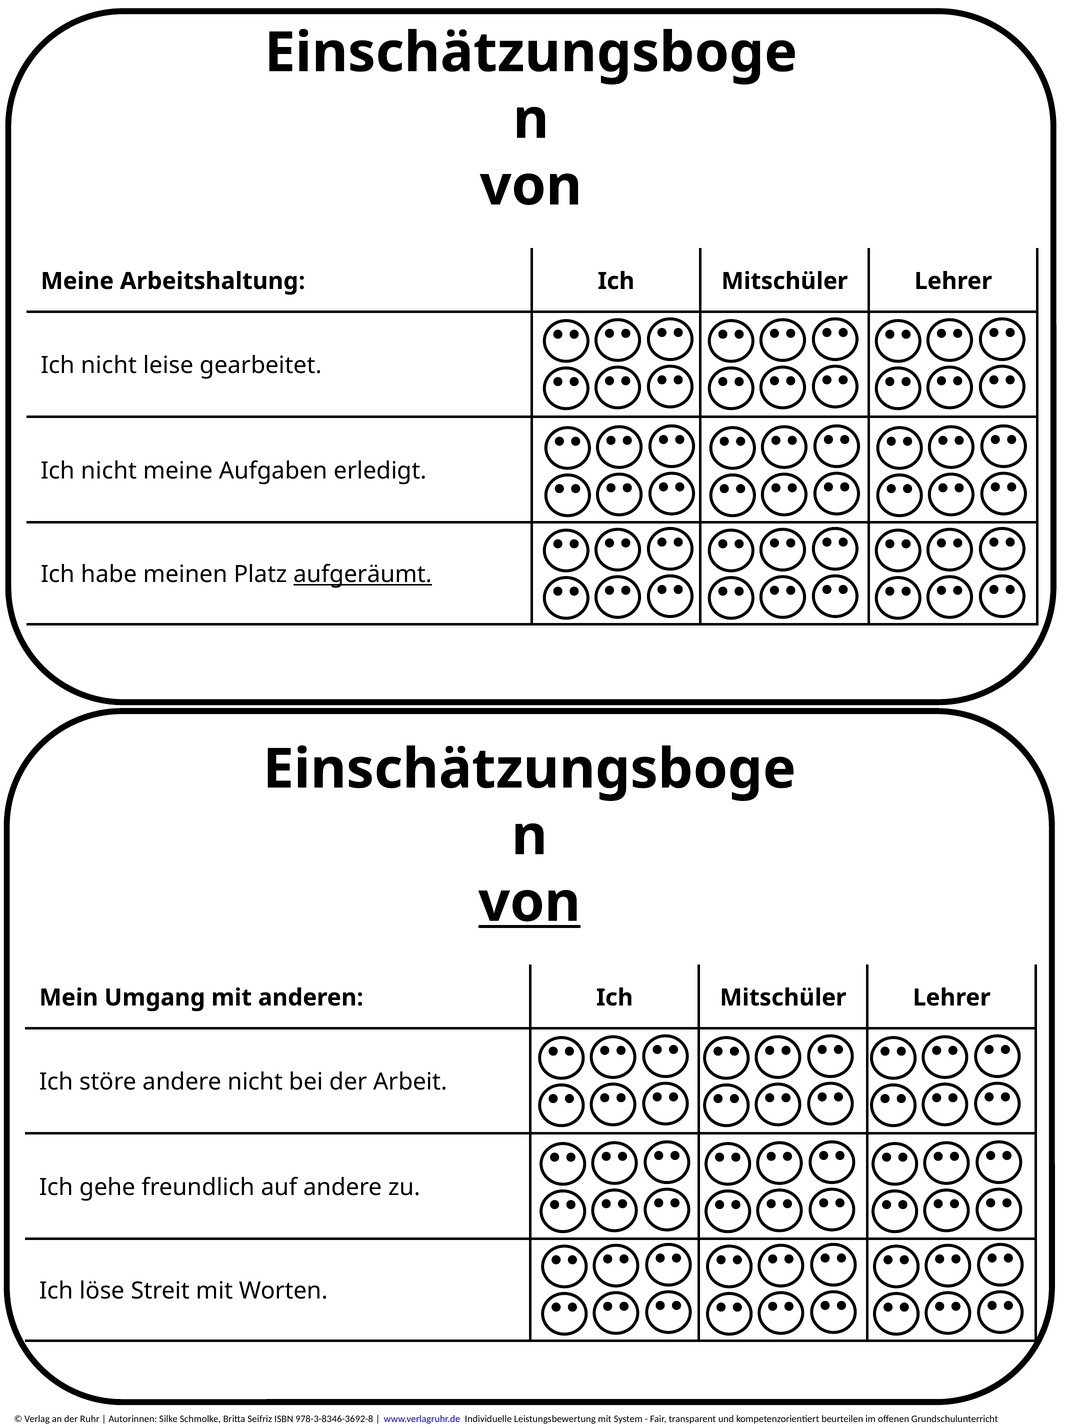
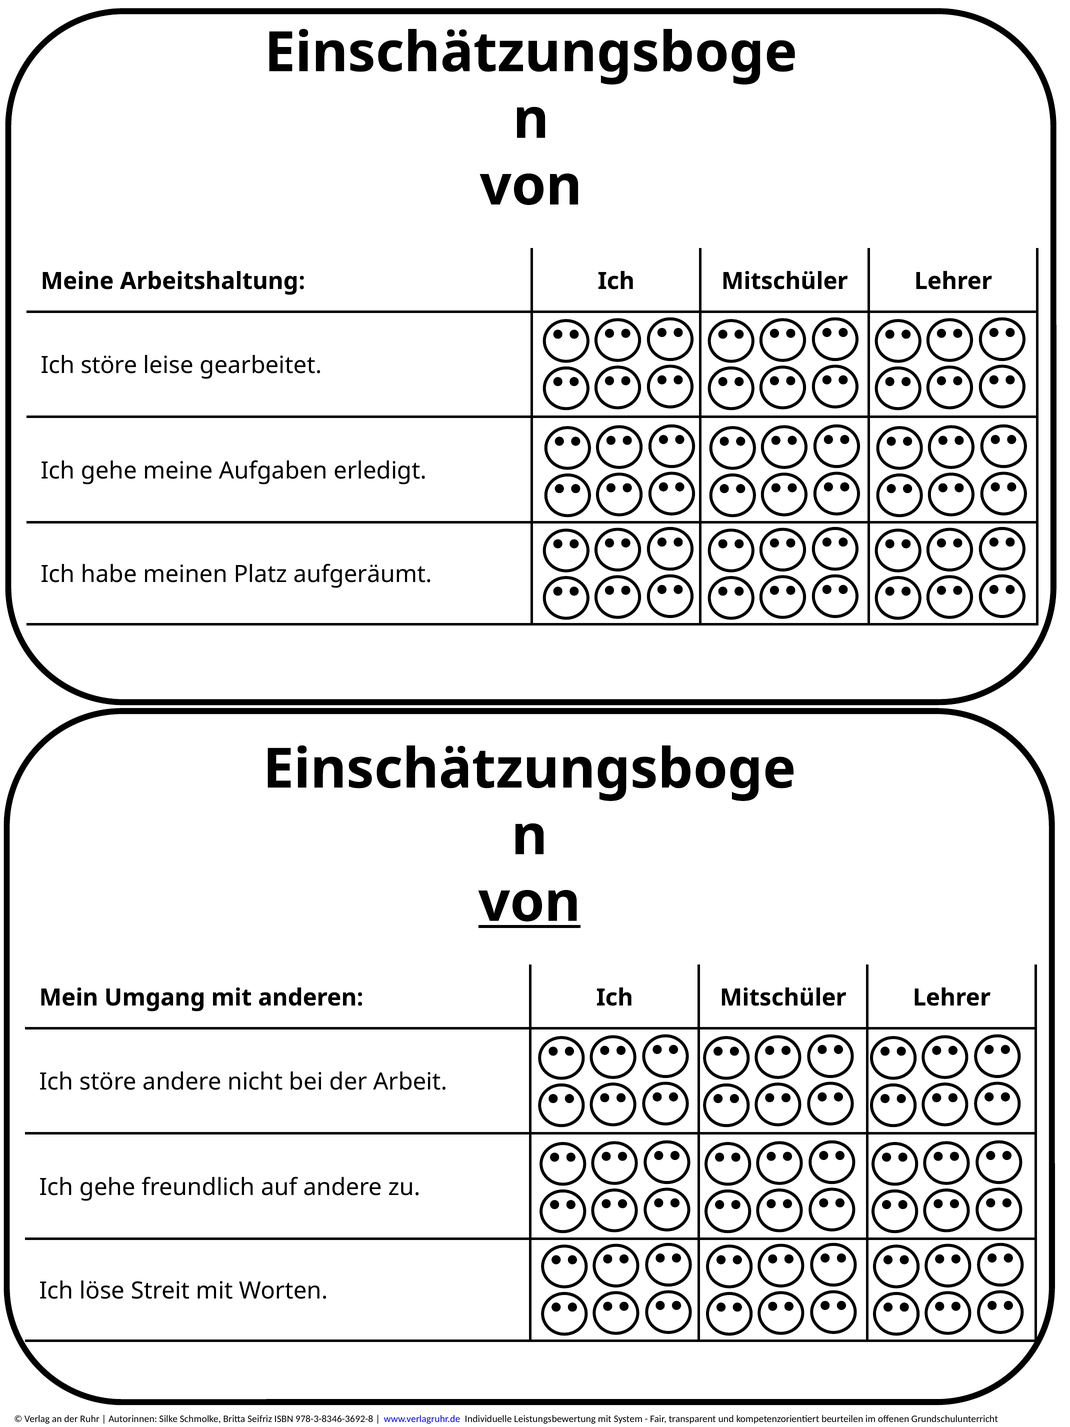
nicht at (109, 366): nicht -> störe
nicht at (109, 471): nicht -> gehe
aufgeräumt underline: present -> none
